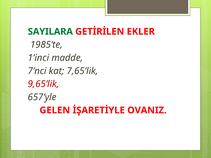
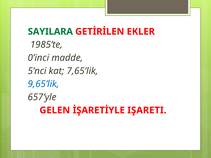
1’inci: 1’inci -> 0’inci
7’nci: 7’nci -> 5’nci
9,65’lik colour: red -> blue
OVANIZ: OVANIZ -> IŞARETI
